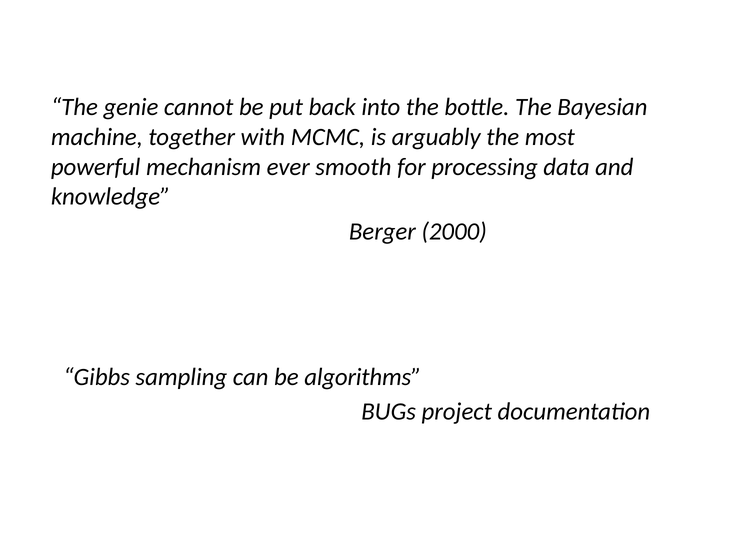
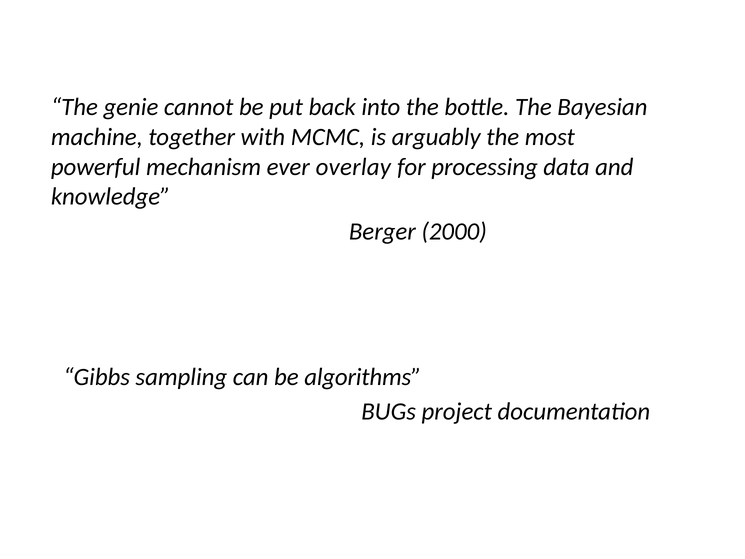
smooth: smooth -> overlay
